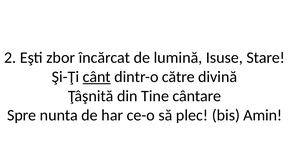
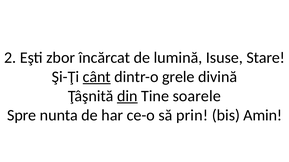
către: către -> grele
din underline: none -> present
cântare: cântare -> soarele
plec: plec -> prin
